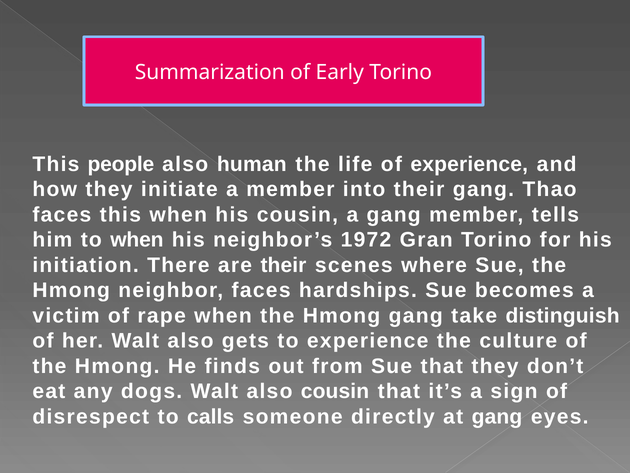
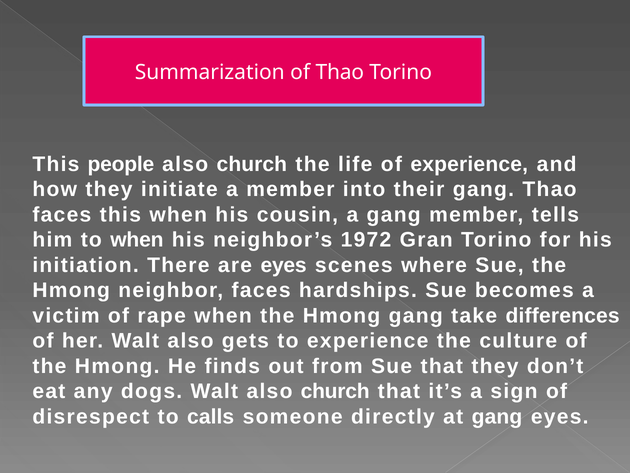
of Early: Early -> Thao
human at (252, 164): human -> church
are their: their -> eyes
distinguish: distinguish -> differences
Walt also cousin: cousin -> church
